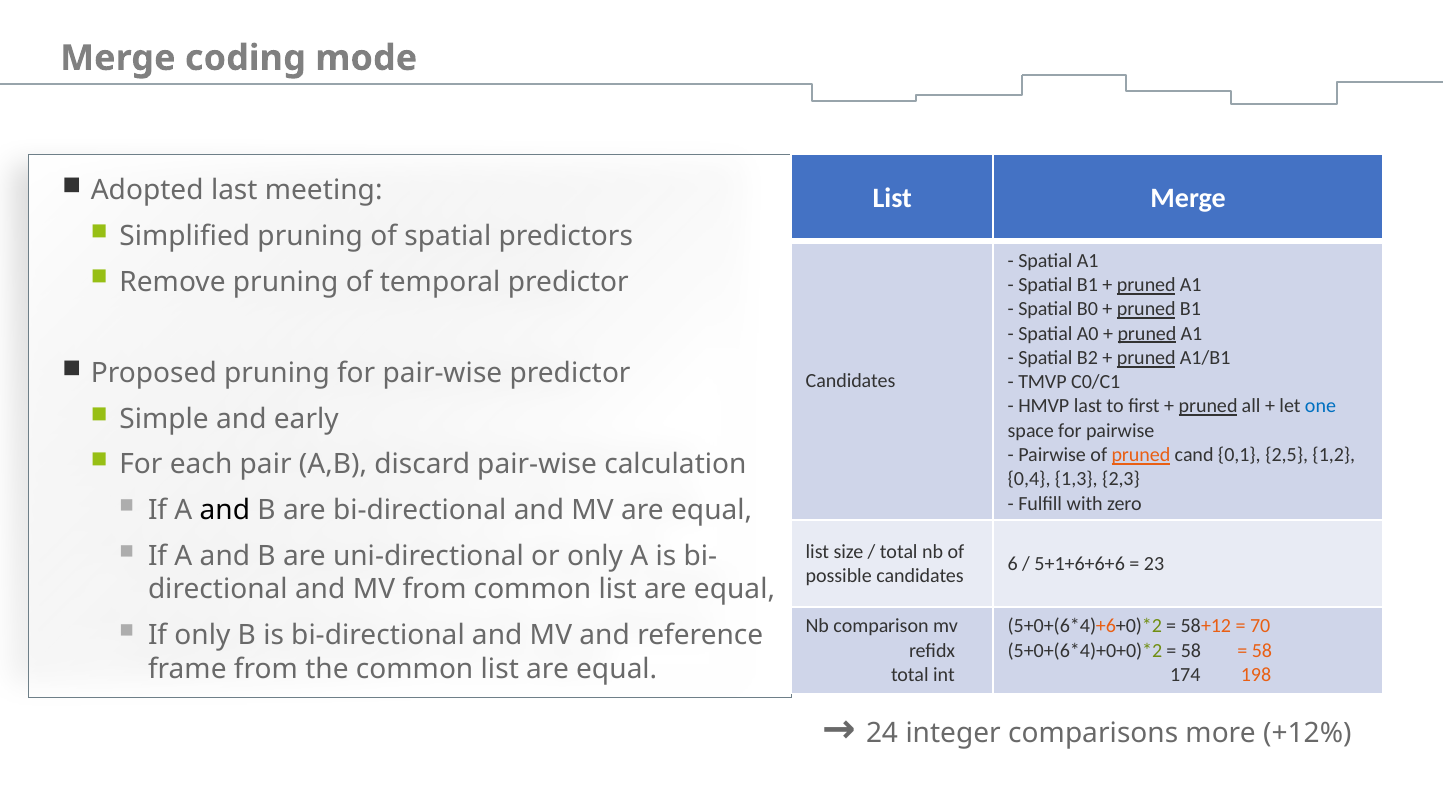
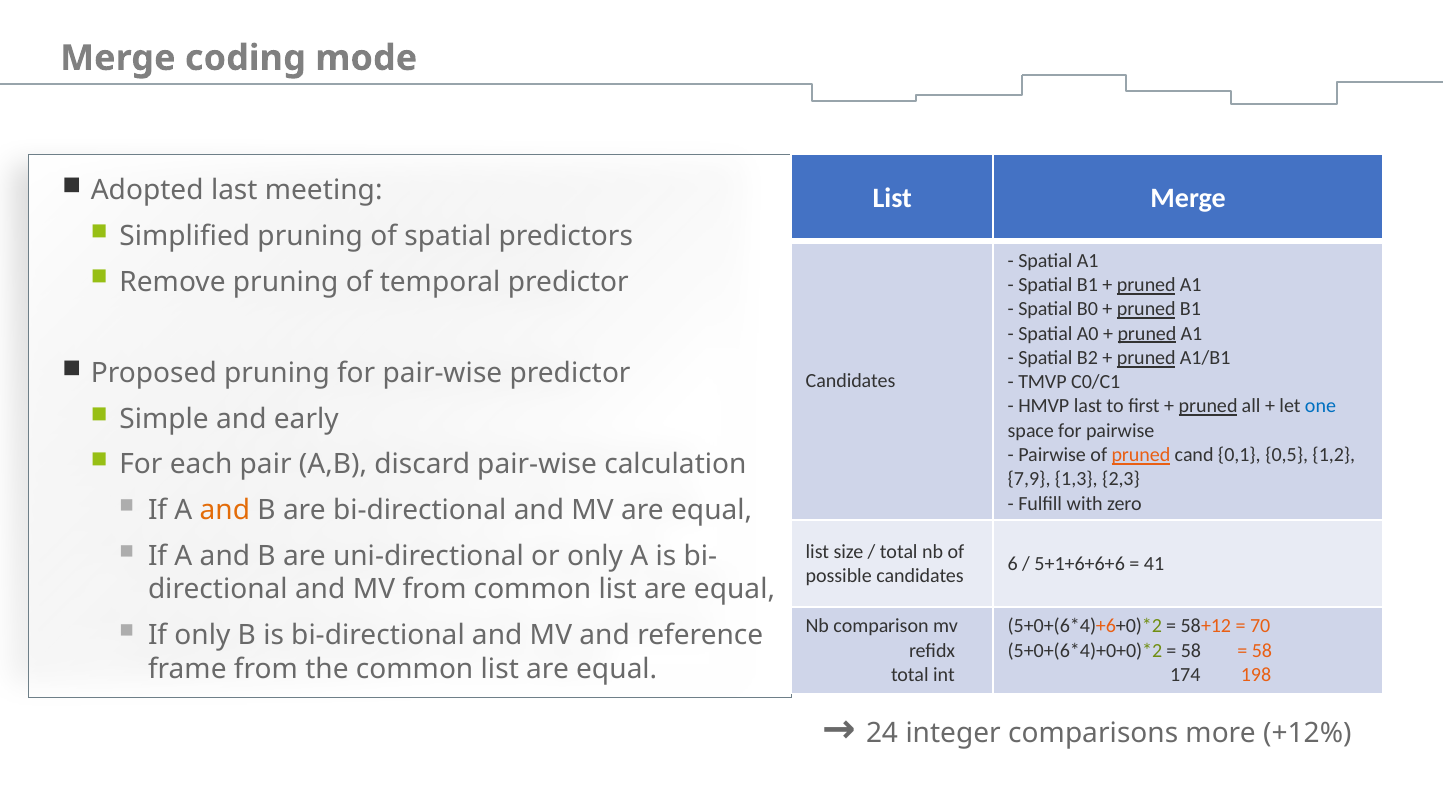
2,5: 2,5 -> 0,5
0,4: 0,4 -> 7,9
and at (225, 511) colour: black -> orange
23: 23 -> 41
